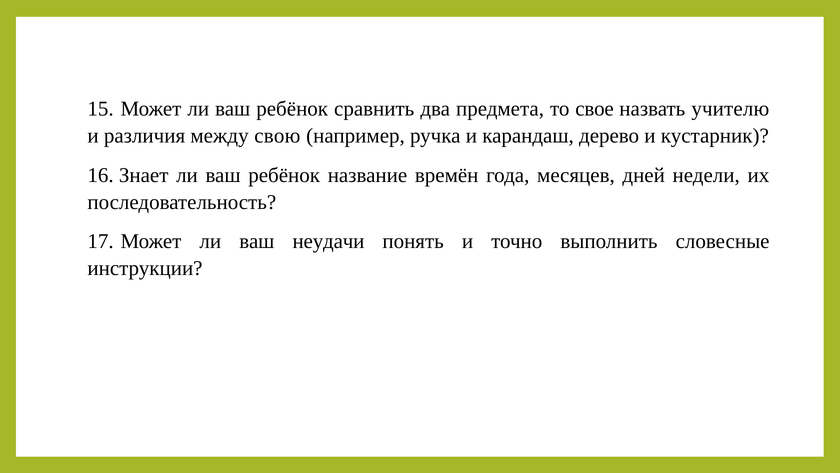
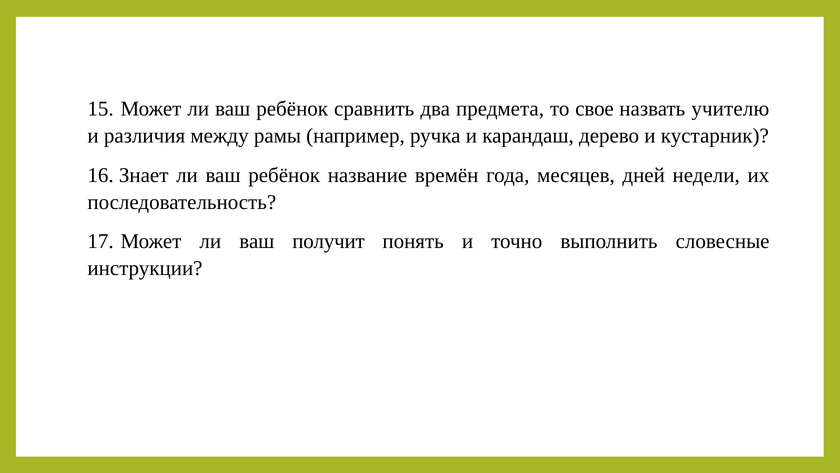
свою: свою -> рамы
неудачи: неудачи -> получит
